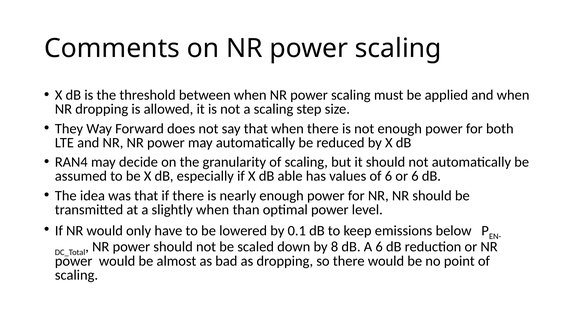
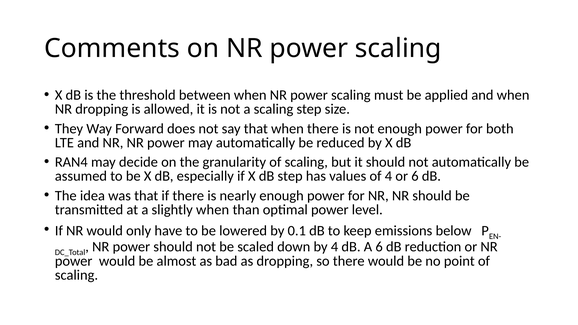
dB able: able -> step
of 6: 6 -> 4
by 8: 8 -> 4
